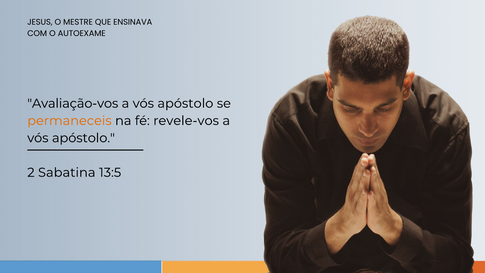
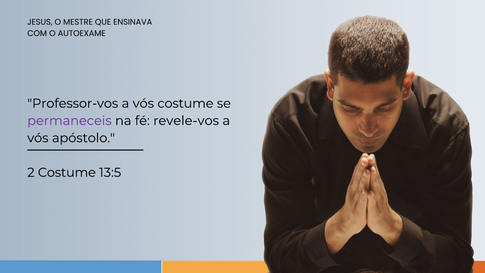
Avaliação-vos: Avaliação-vos -> Professor-vos
apóstolo at (185, 103): apóstolo -> costume
permaneceis colour: orange -> purple
2 Sabatina: Sabatina -> Costume
